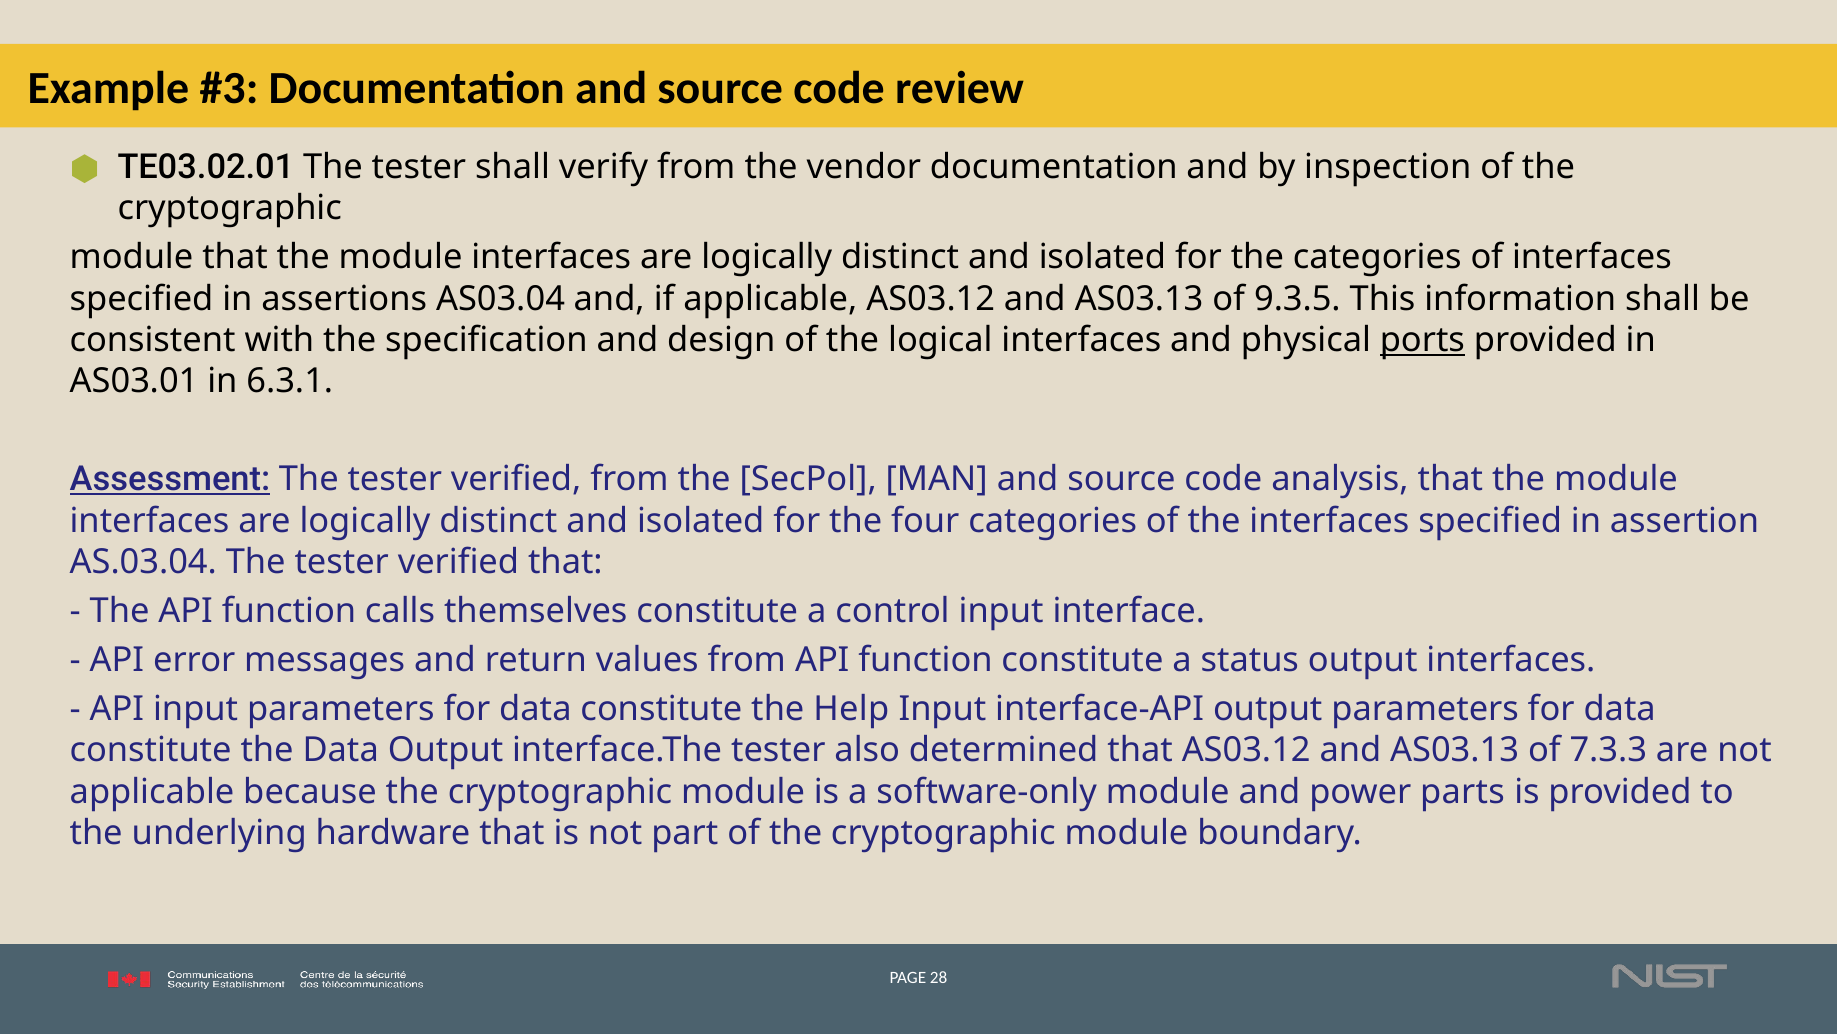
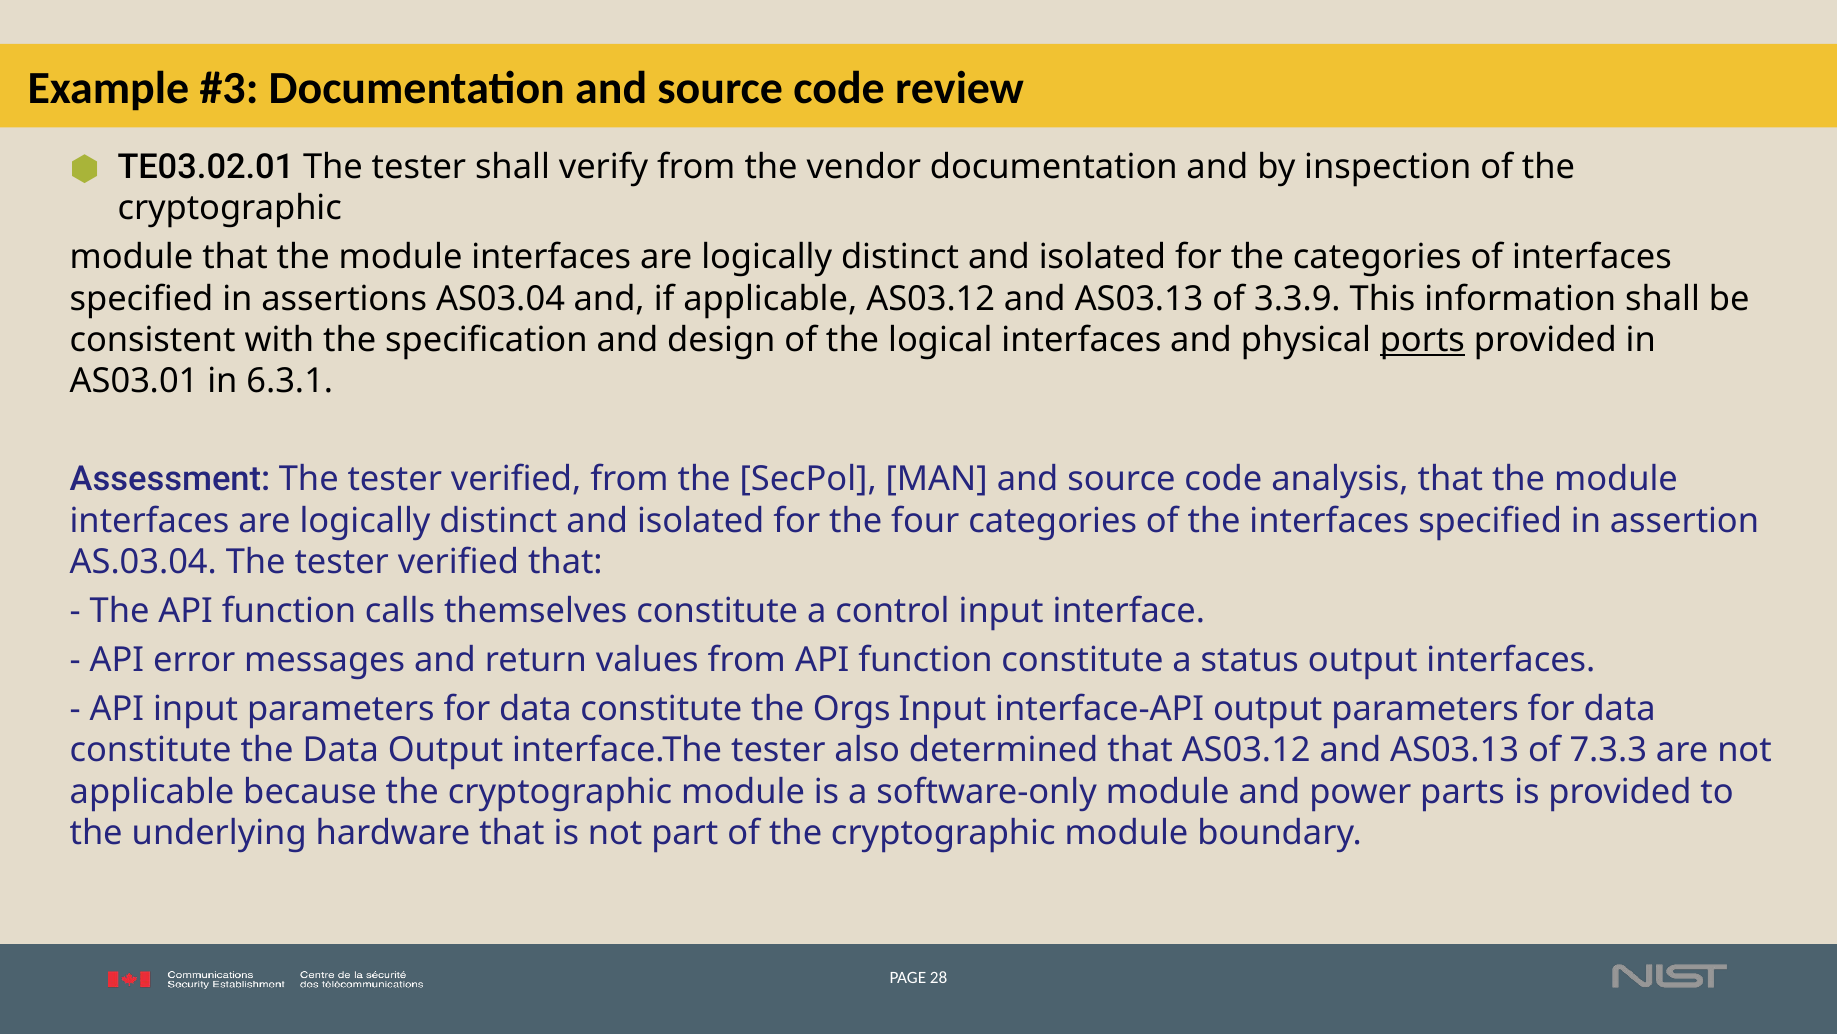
9.3.5: 9.3.5 -> 3.3.9
Assessment underline: present -> none
Help: Help -> Orgs
